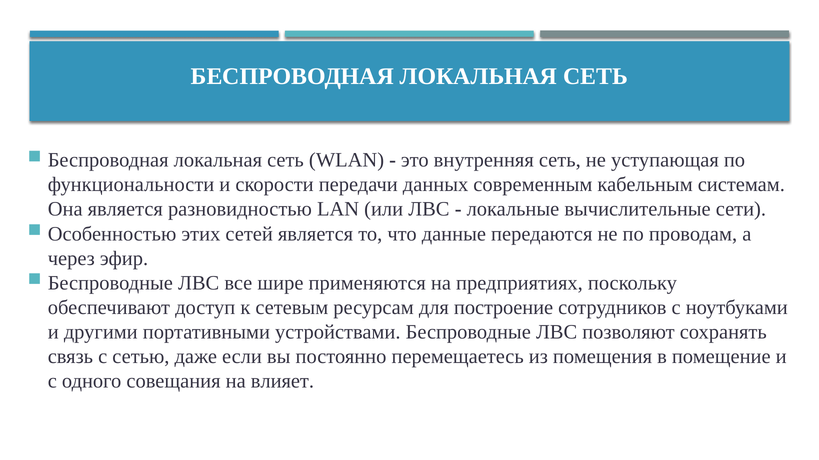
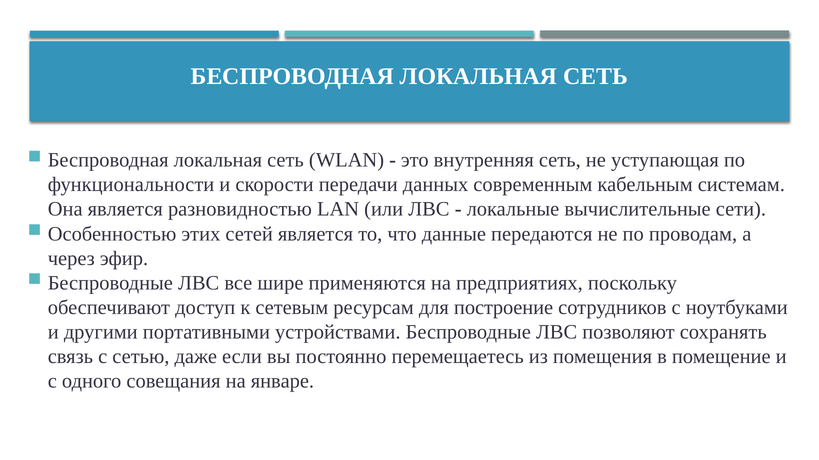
влияет: влияет -> январе
